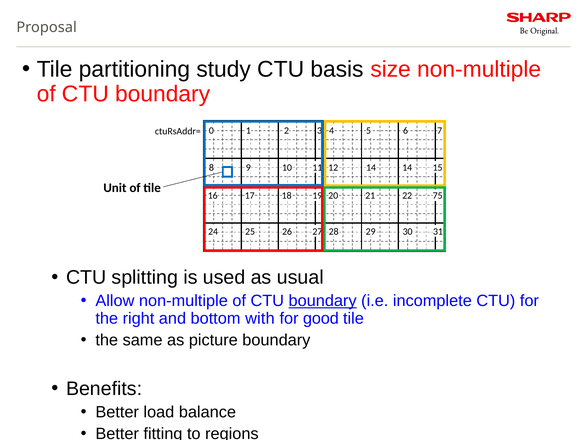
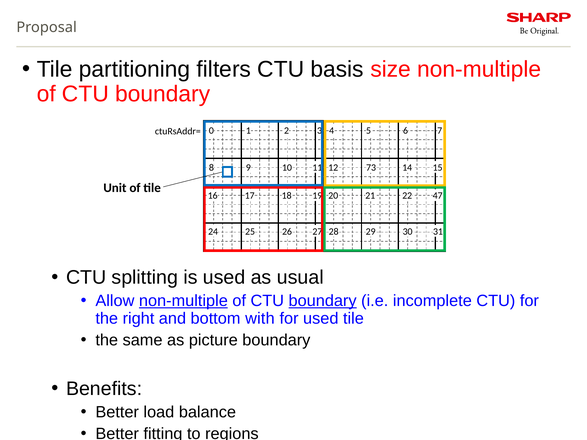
study: study -> filters
12 14: 14 -> 73
75: 75 -> 47
non-multiple at (183, 301) underline: none -> present
for good: good -> used
